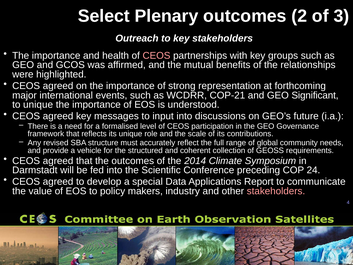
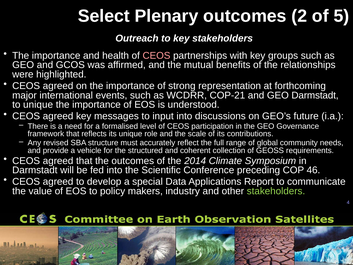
3: 3 -> 5
GEO Significant: Significant -> Darmstadt
24: 24 -> 46
stakeholders at (276, 191) colour: pink -> light green
